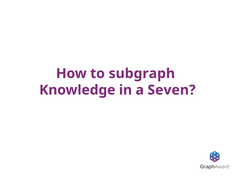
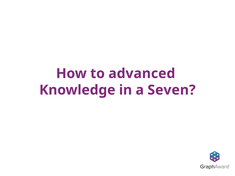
subgraph: subgraph -> advanced
